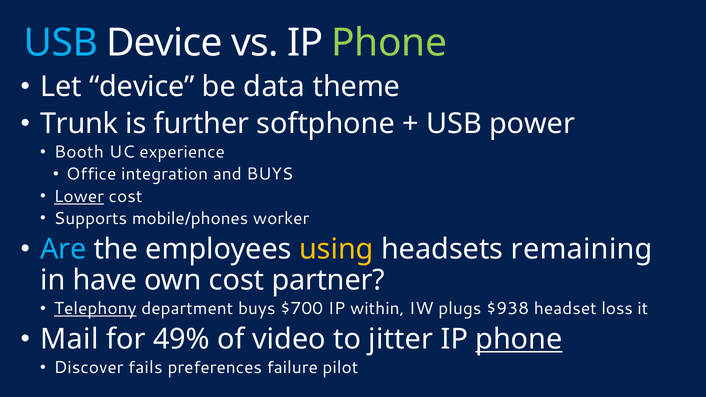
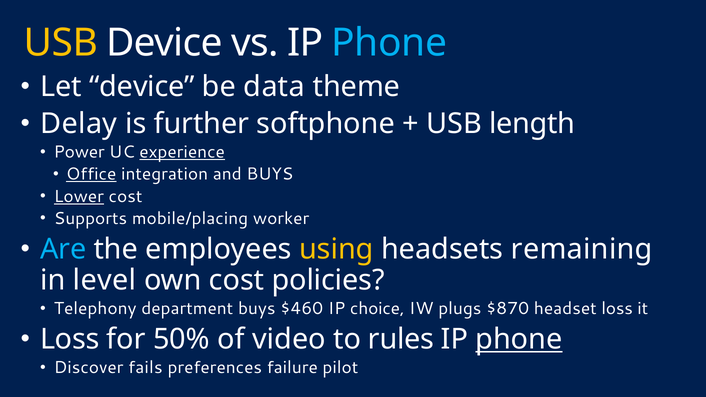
USB at (61, 43) colour: light blue -> yellow
Phone at (389, 43) colour: light green -> light blue
Trunk: Trunk -> Delay
power: power -> length
Booth: Booth -> Power
experience underline: none -> present
Office underline: none -> present
mobile/phones: mobile/phones -> mobile/placing
have: have -> level
partner: partner -> policies
Telephony underline: present -> none
$700: $700 -> $460
within: within -> choice
$938: $938 -> $870
Mail at (69, 339): Mail -> Loss
49%: 49% -> 50%
jitter: jitter -> rules
